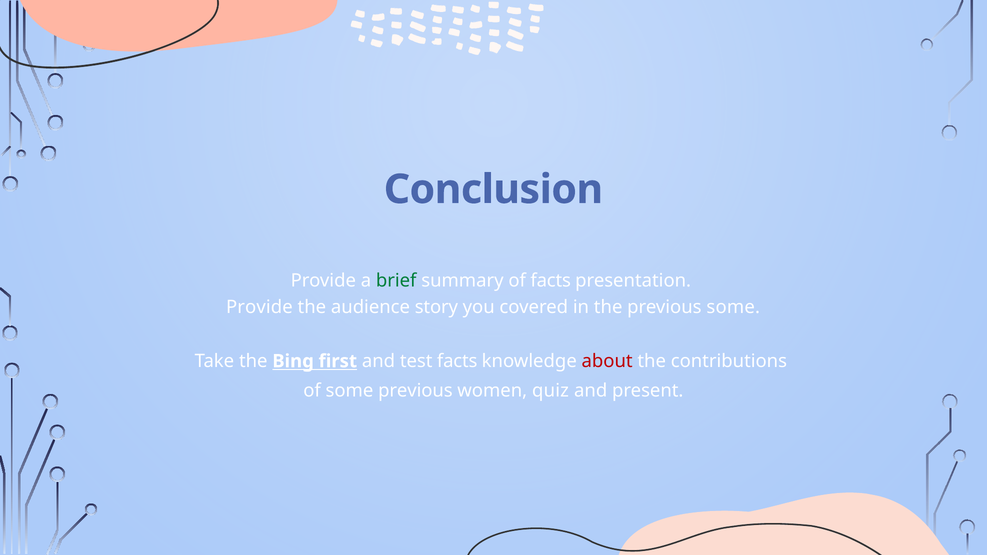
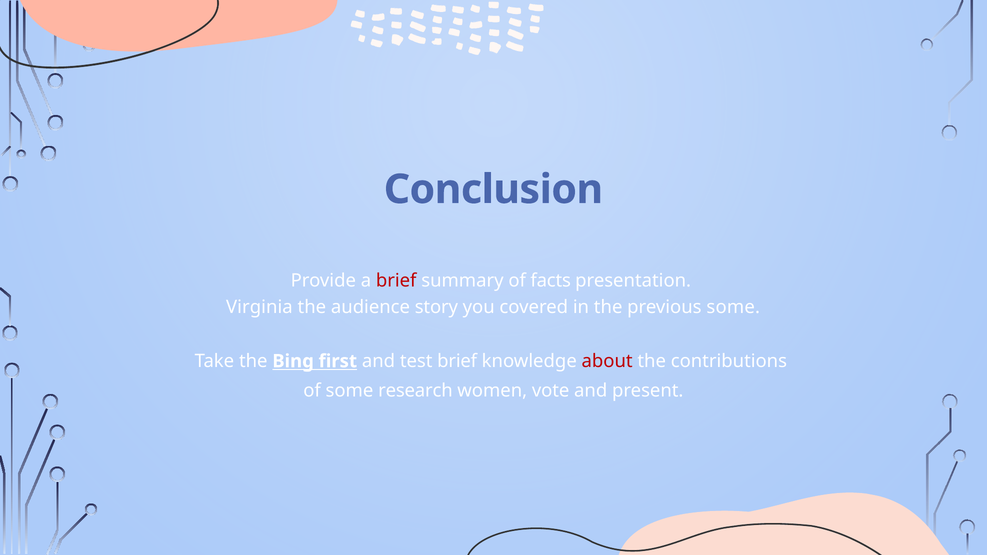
brief at (396, 281) colour: green -> red
Provide at (259, 307): Provide -> Virginia
test facts: facts -> brief
some previous: previous -> research
quiz: quiz -> vote
